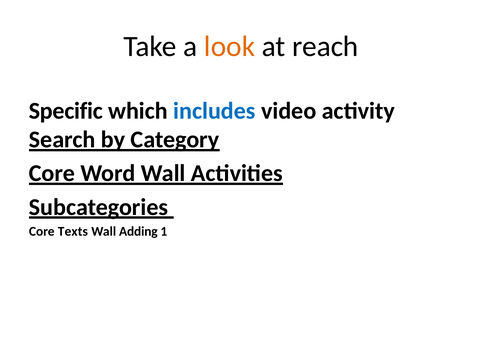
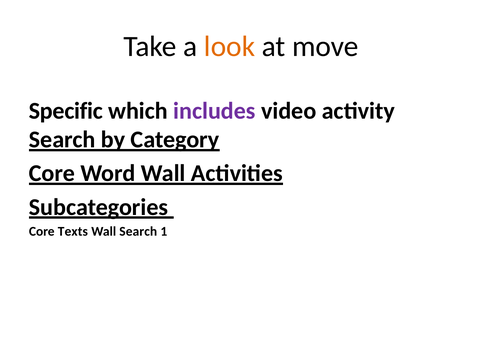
reach: reach -> move
includes colour: blue -> purple
Wall Adding: Adding -> Search
